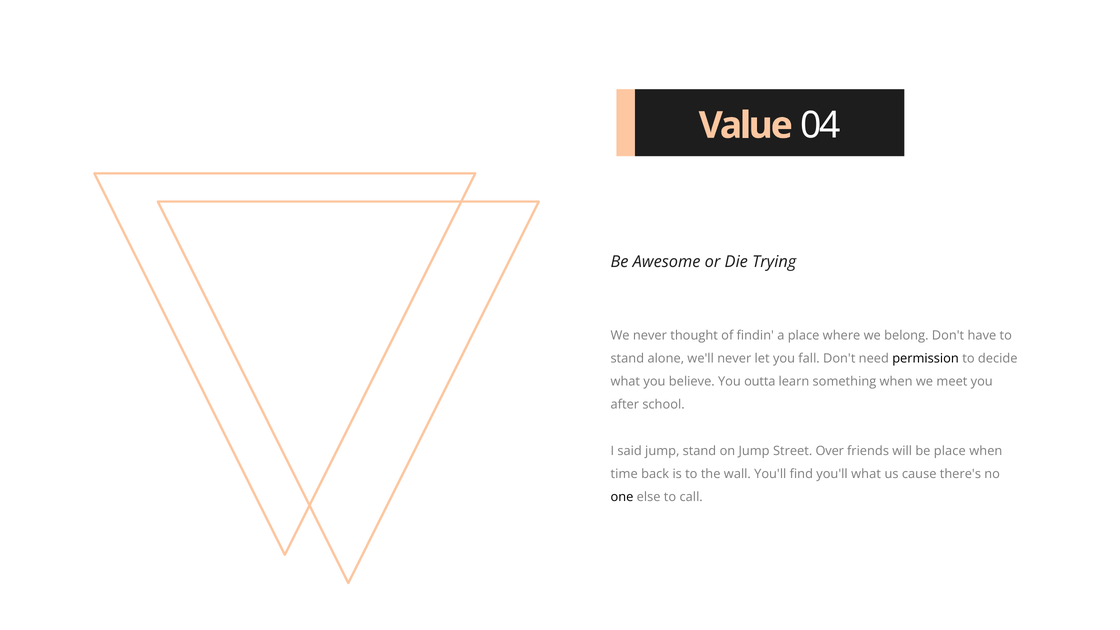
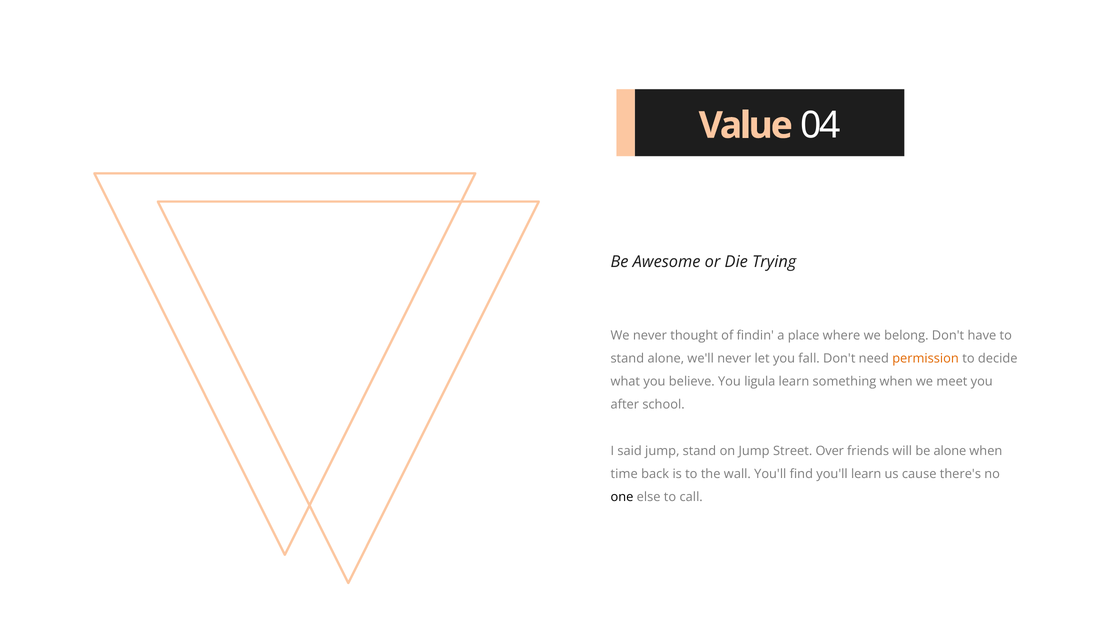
permission colour: black -> orange
outta: outta -> ligula
be place: place -> alone
you'll what: what -> learn
